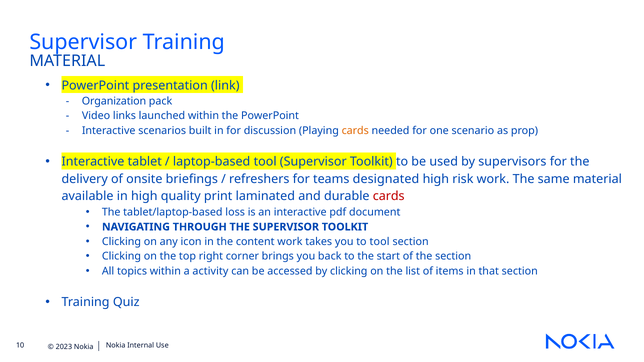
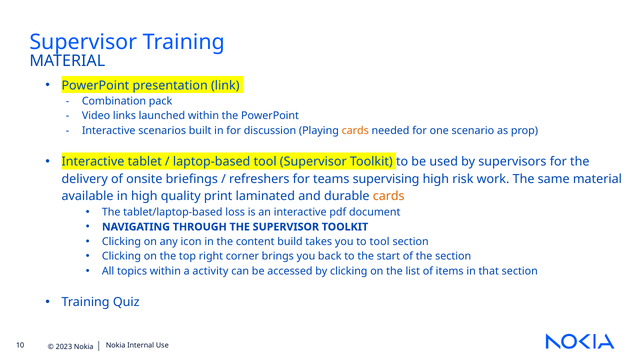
Organization: Organization -> Combination
designated: designated -> supervising
cards at (389, 196) colour: red -> orange
content work: work -> build
